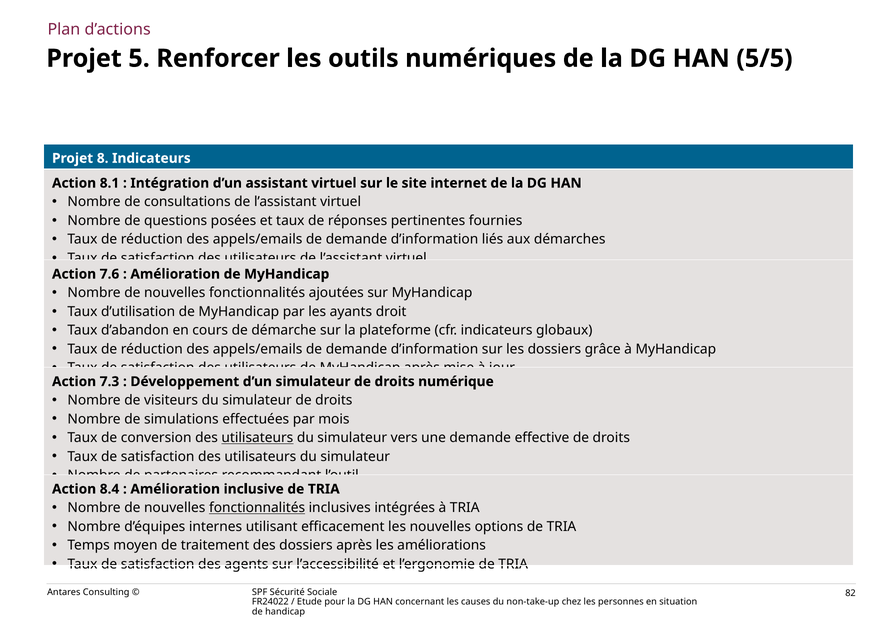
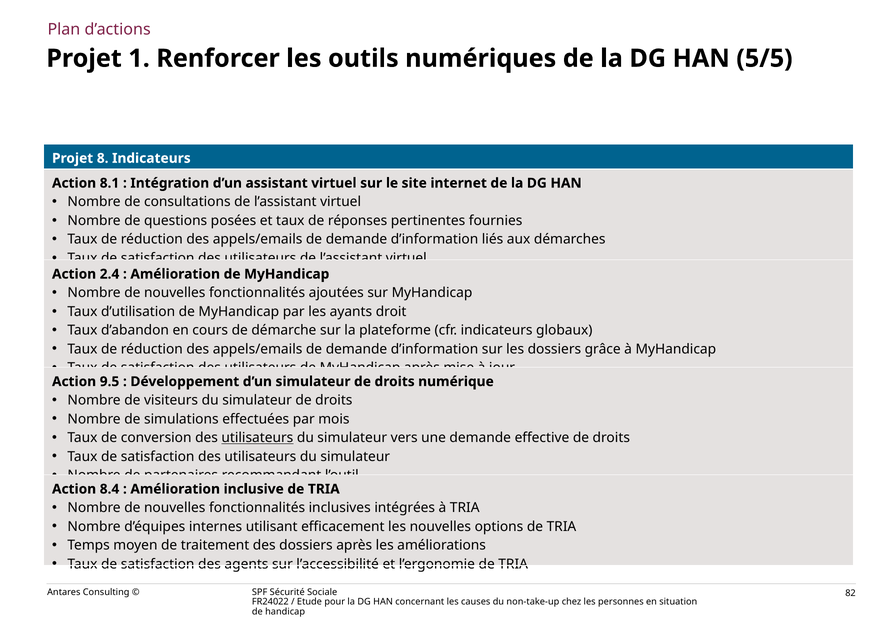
5: 5 -> 1
7.6: 7.6 -> 2.4
7.3: 7.3 -> 9.5
fonctionnalités at (257, 508) underline: present -> none
